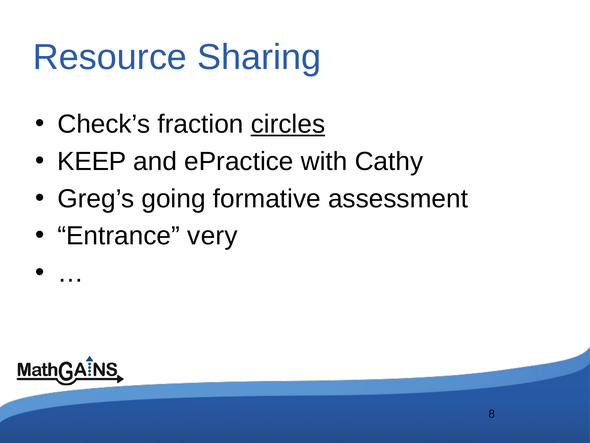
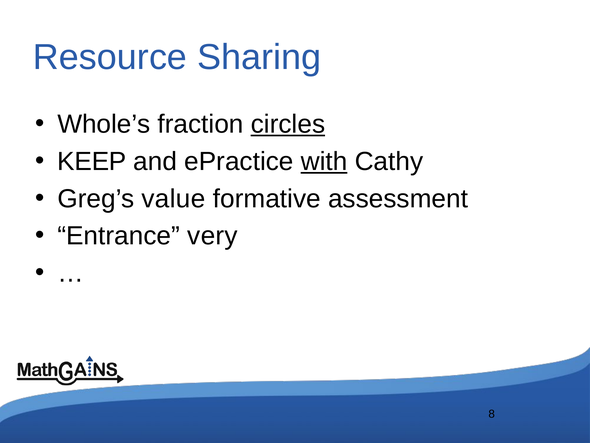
Check’s: Check’s -> Whole’s
with underline: none -> present
going: going -> value
